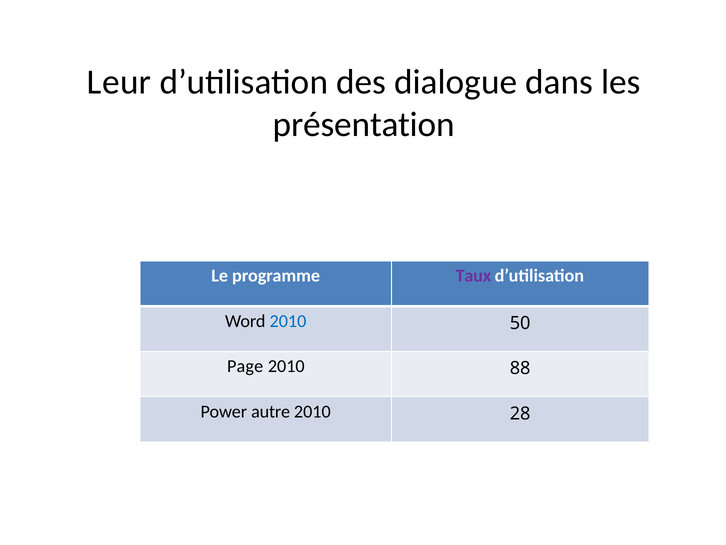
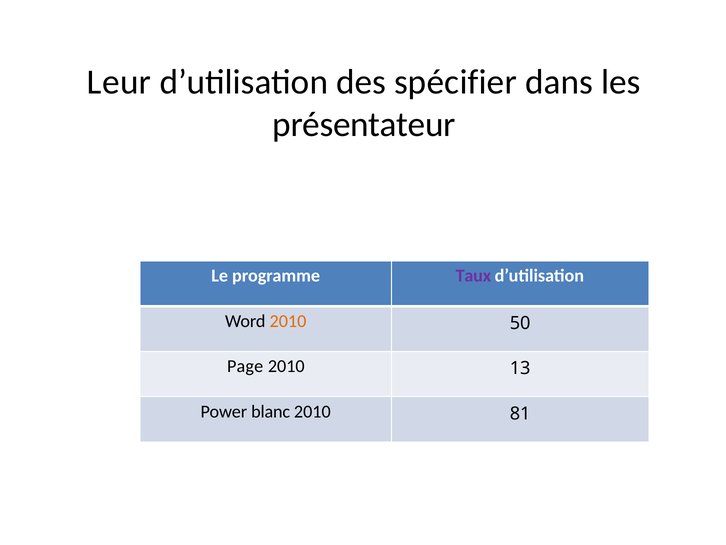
dialogue: dialogue -> spécifier
présentation: présentation -> présentateur
2010 at (288, 321) colour: blue -> orange
88: 88 -> 13
autre: autre -> blanc
28: 28 -> 81
